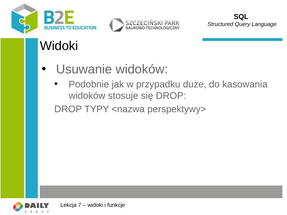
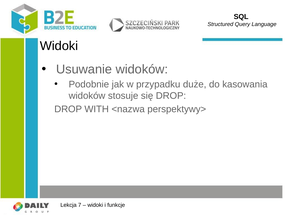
TYPY: TYPY -> WITH
